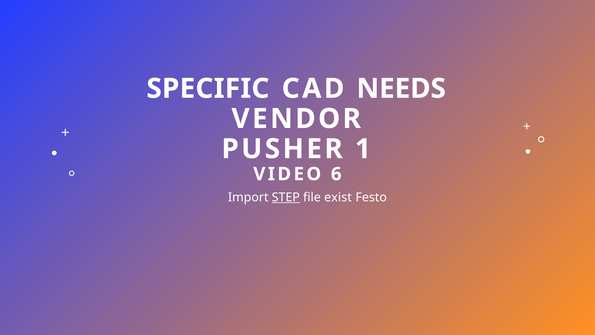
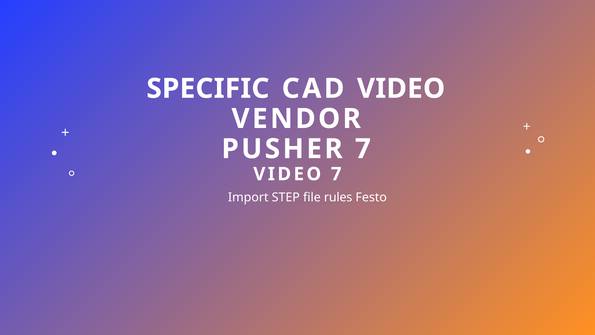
CAD NEEDS: NEEDS -> VIDEO
PUSHER 1: 1 -> 7
VIDEO 6: 6 -> 7
STEP underline: present -> none
exist: exist -> rules
